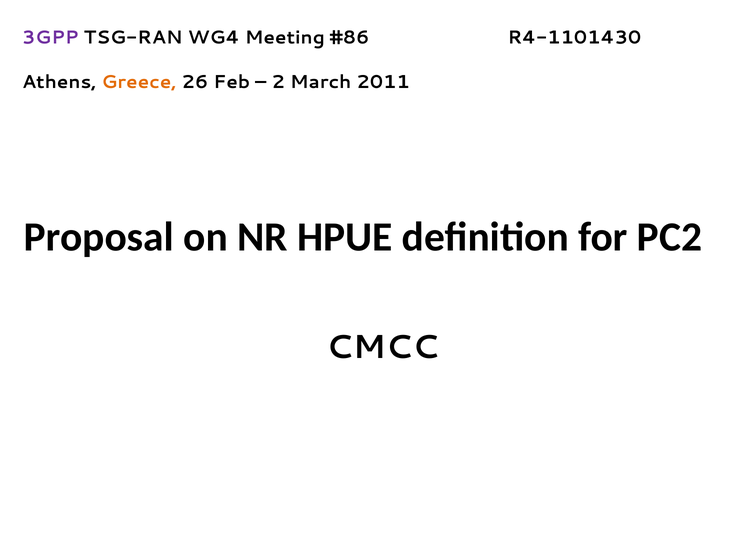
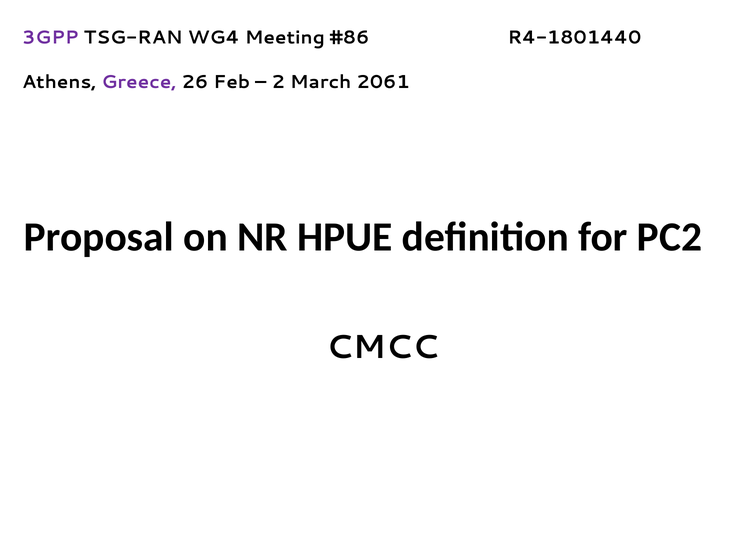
R4-1101430: R4-1101430 -> R4-1801440
Greece colour: orange -> purple
2011: 2011 -> 2061
